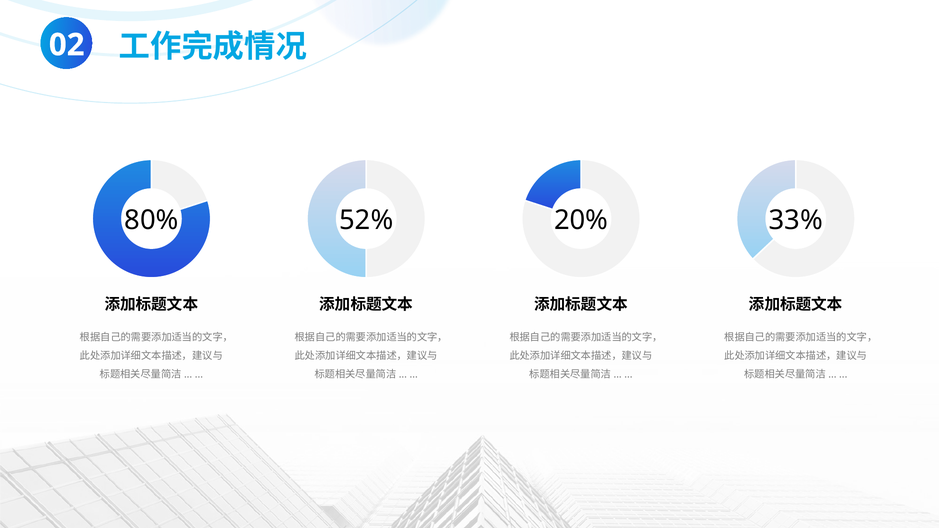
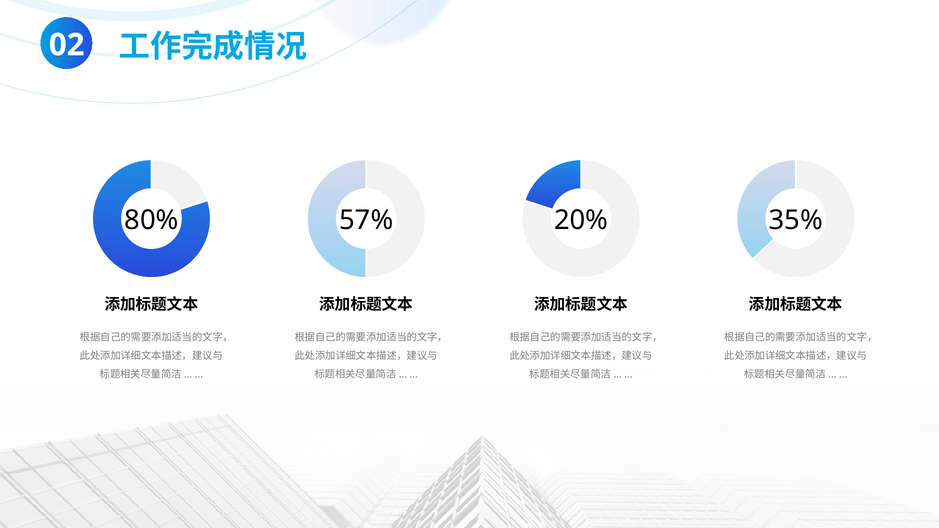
52%: 52% -> 57%
33%: 33% -> 35%
